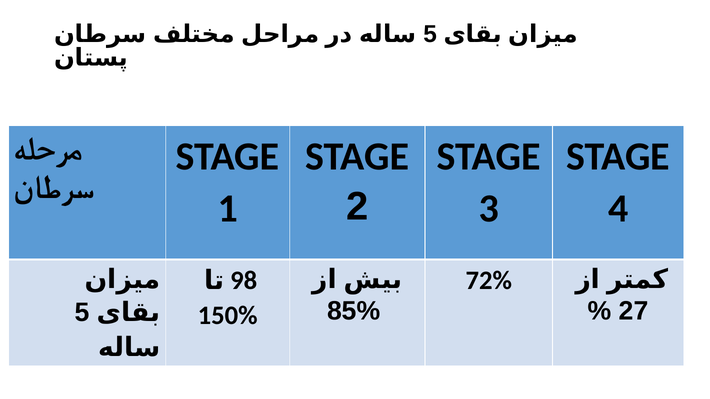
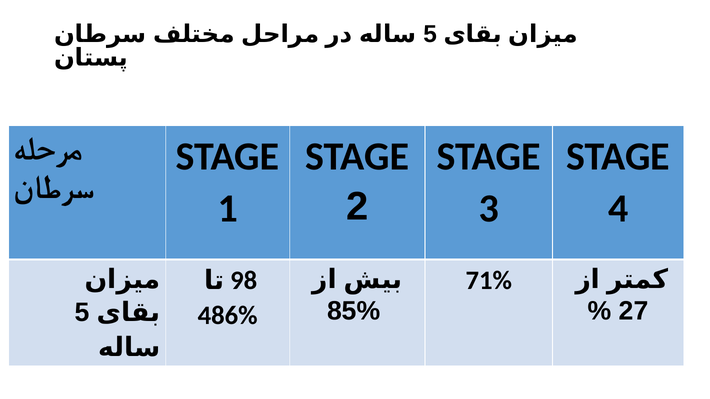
72%: 72% -> 71%
150%: 150% -> 486%
